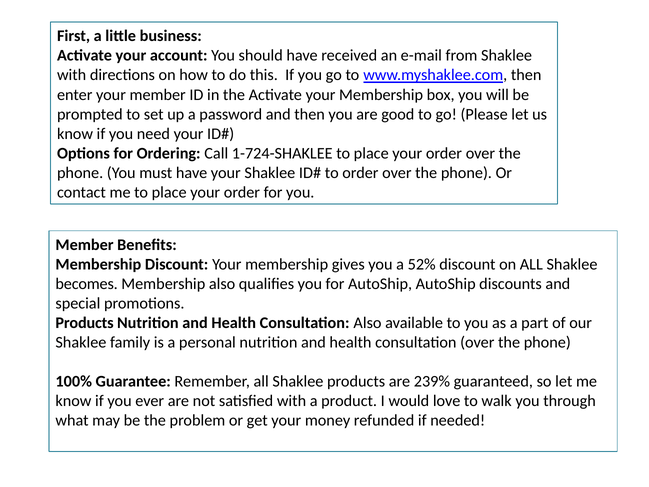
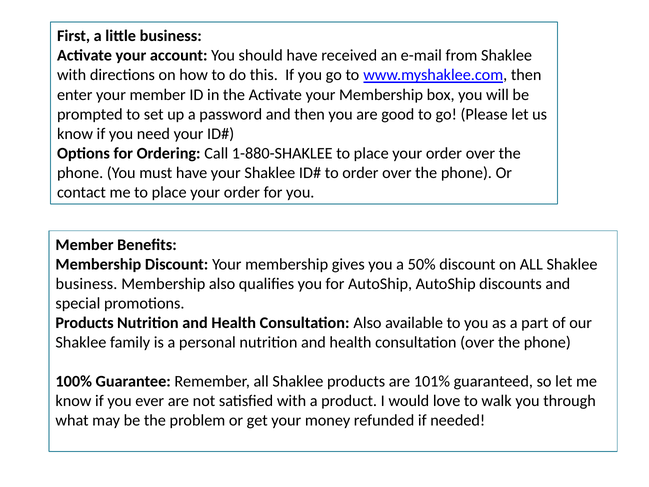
1-724-SHAKLEE: 1-724-SHAKLEE -> 1-880-SHAKLEE
52%: 52% -> 50%
becomes at (87, 284): becomes -> business
239%: 239% -> 101%
